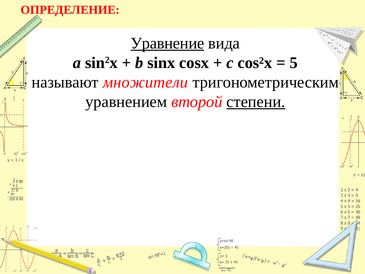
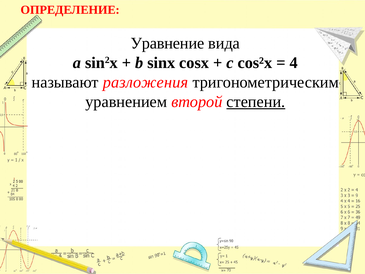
Уравнение underline: present -> none
5: 5 -> 4
множители: множители -> разложения
